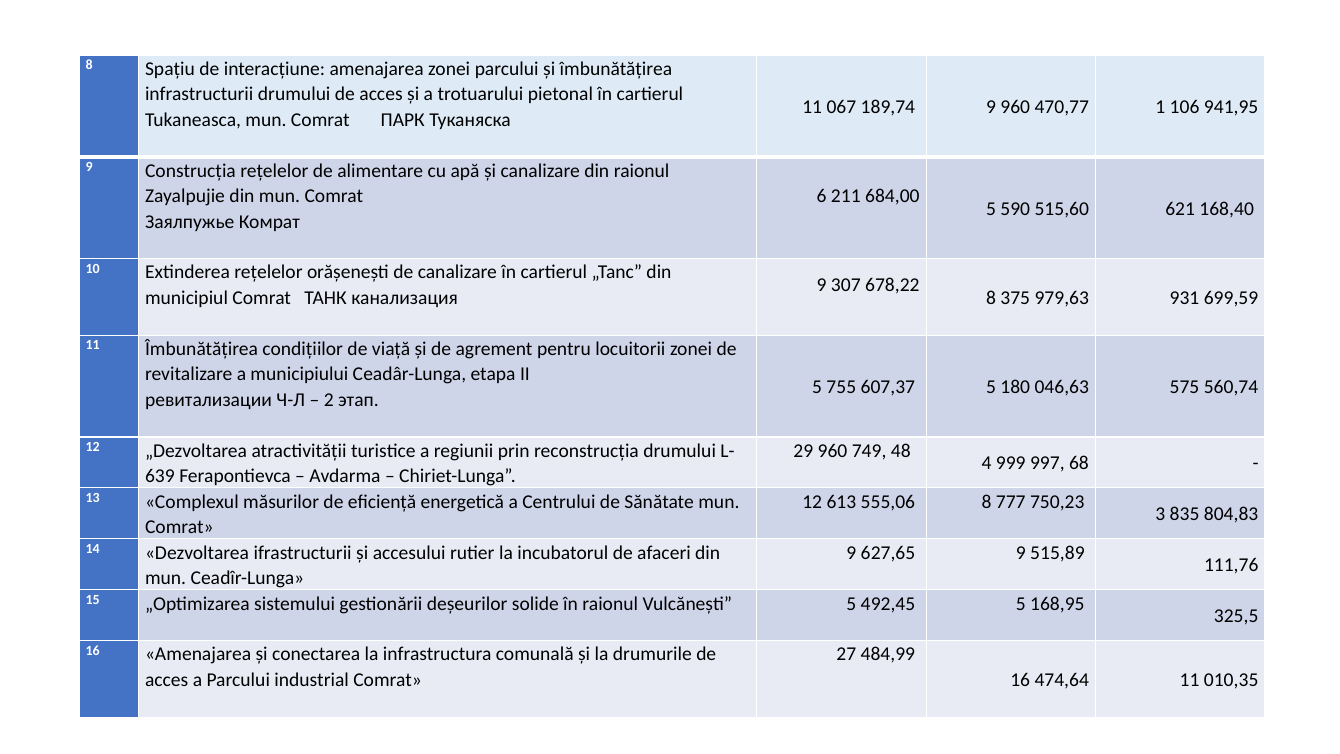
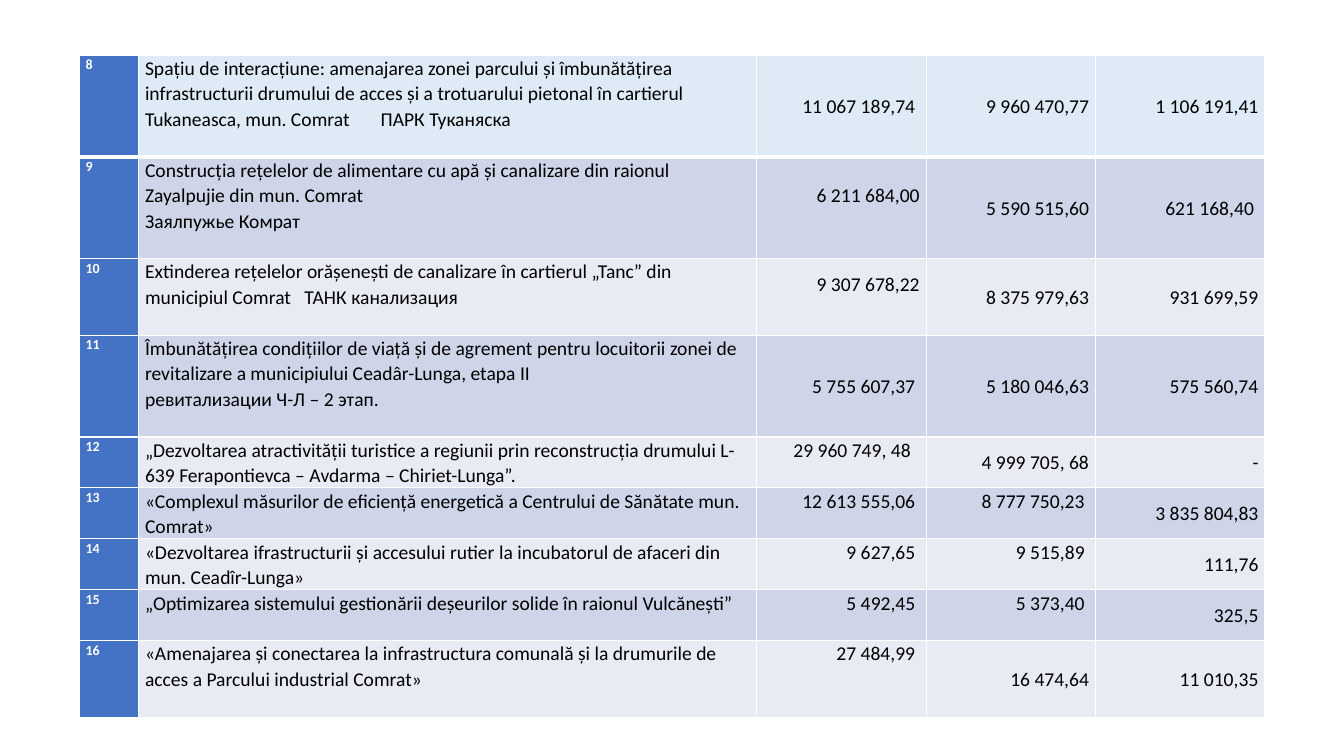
941,95: 941,95 -> 191,41
997: 997 -> 705
168,95: 168,95 -> 373,40
